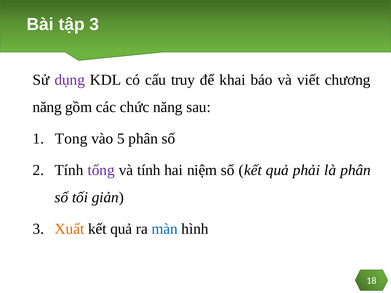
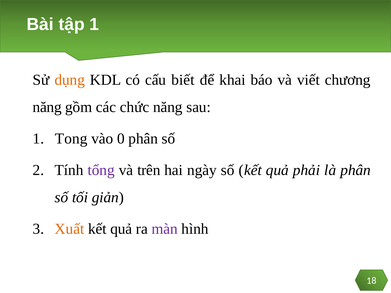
tập 3: 3 -> 1
dụng colour: purple -> orange
truy: truy -> biết
5: 5 -> 0
và tính: tính -> trên
niệm: niệm -> ngày
màn colour: blue -> purple
